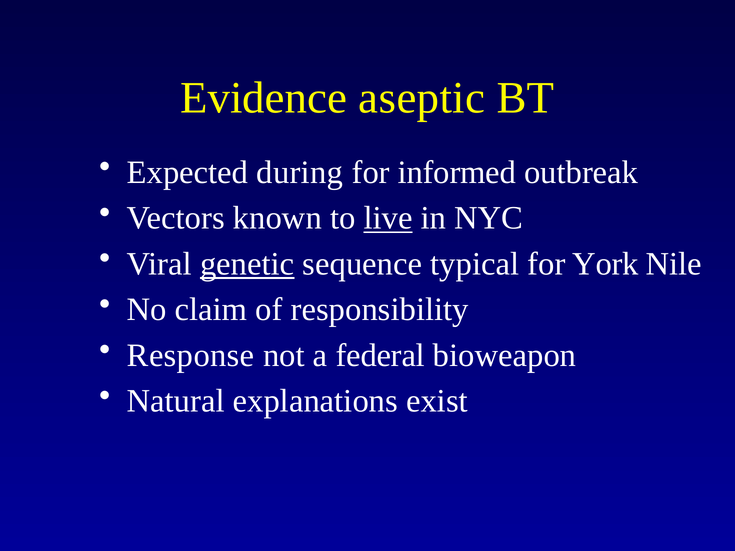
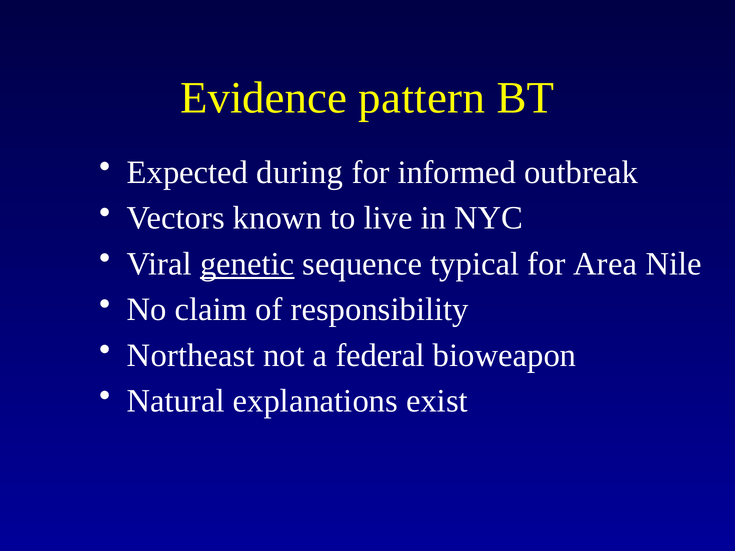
aseptic: aseptic -> pattern
live underline: present -> none
York: York -> Area
Response: Response -> Northeast
